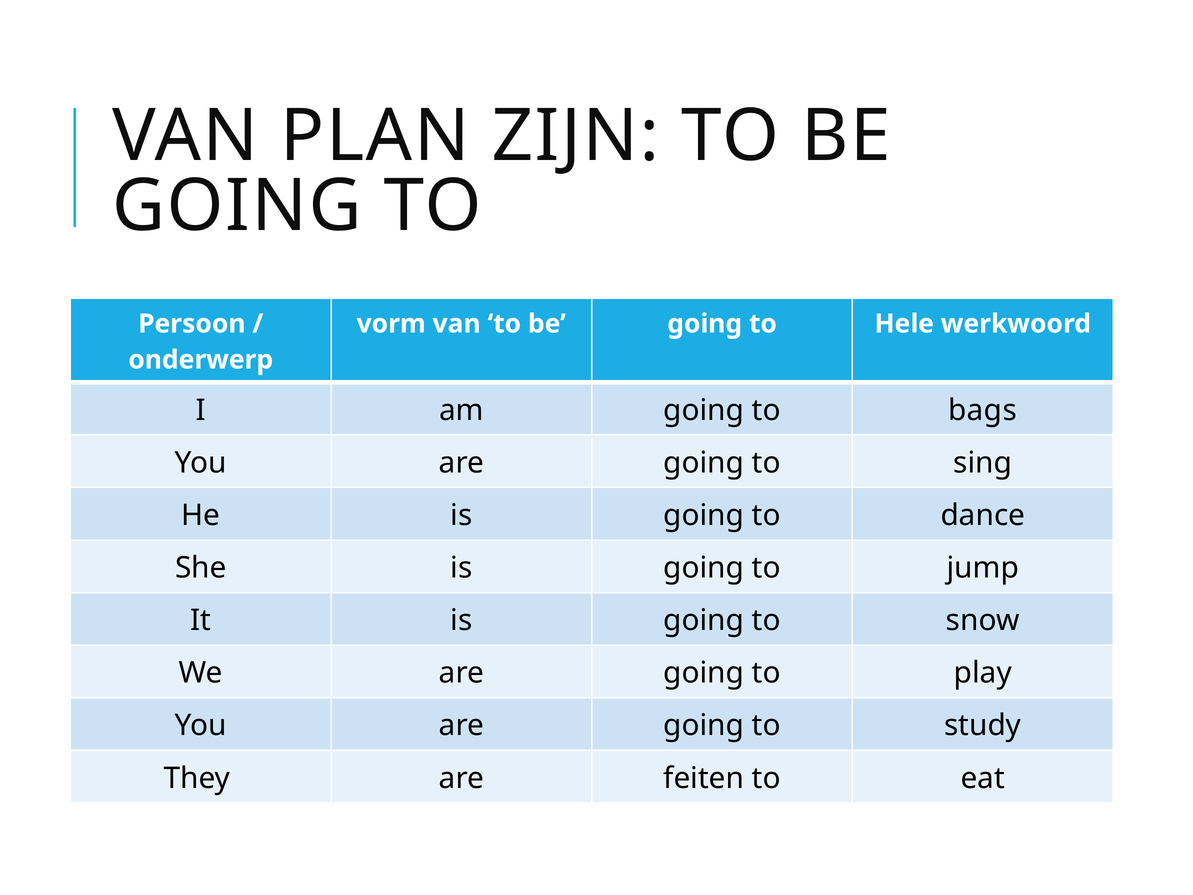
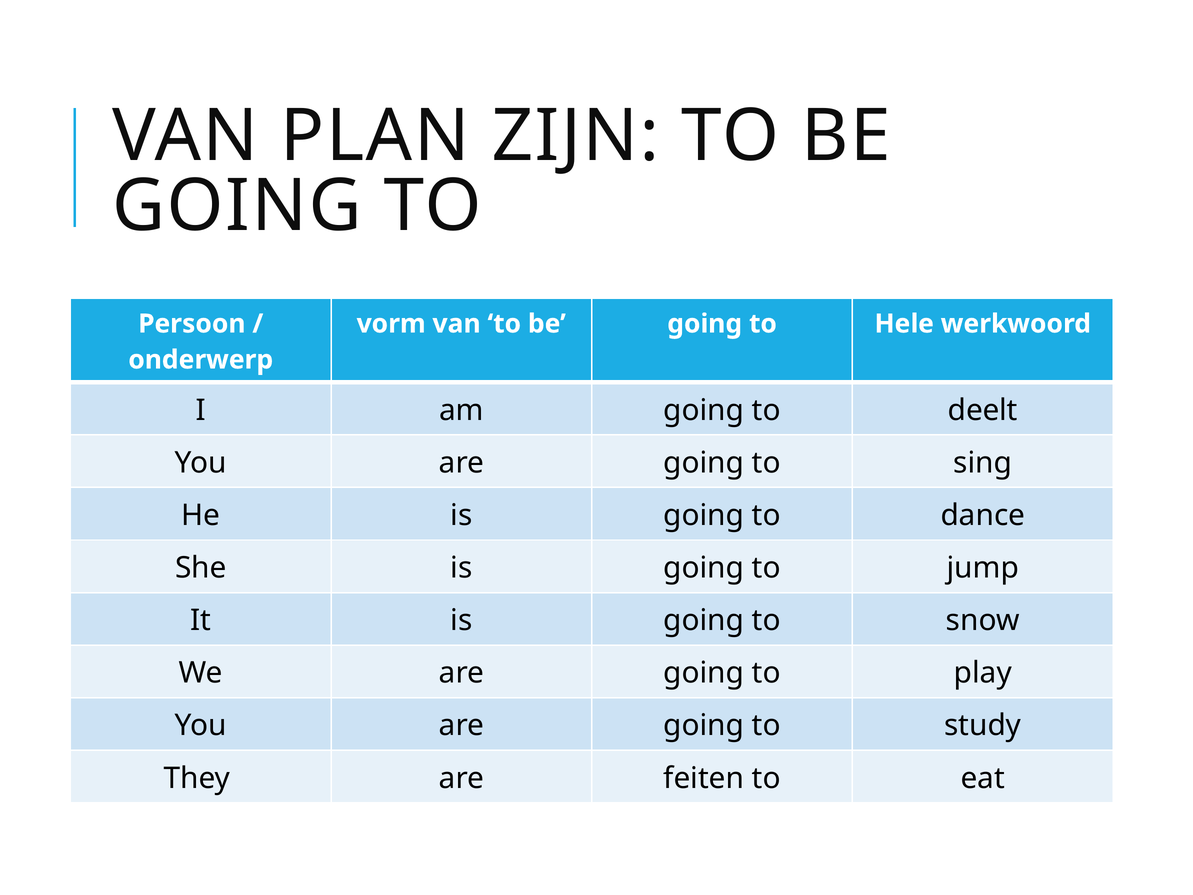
bags: bags -> deelt
